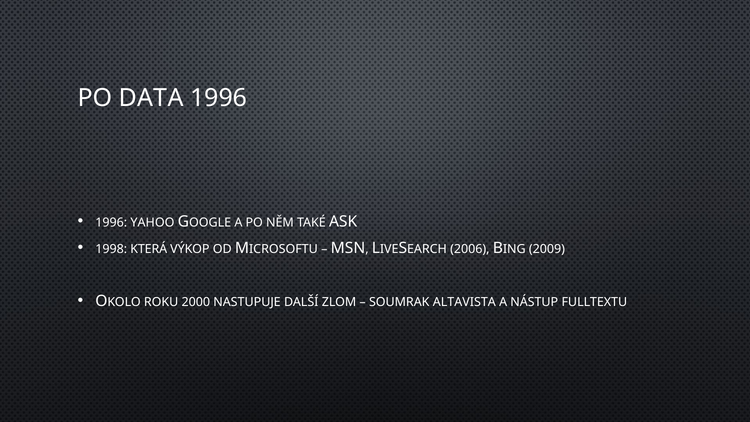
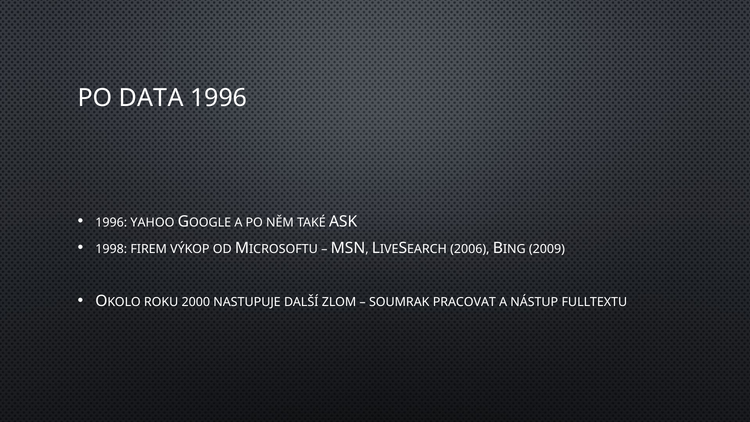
KTERÁ: KTERÁ -> FIREM
ALTAVISTA: ALTAVISTA -> PRACOVAT
